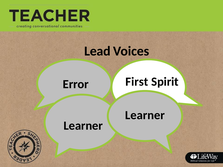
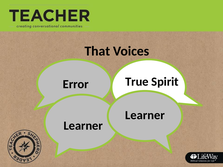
Lead: Lead -> That
First: First -> True
